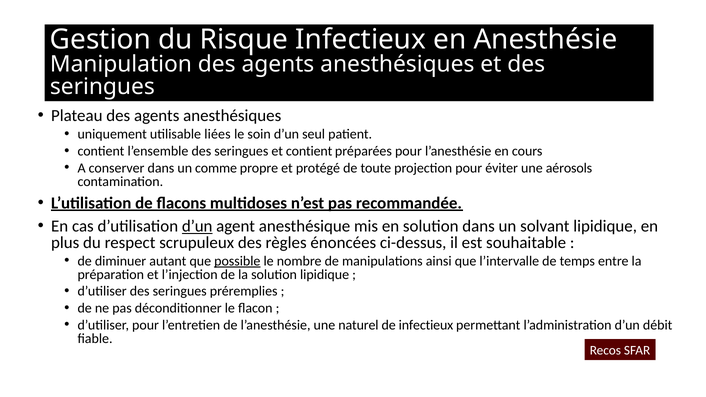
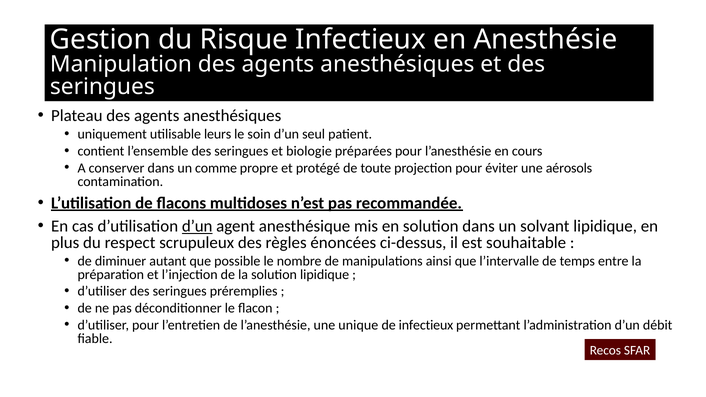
liées: liées -> leurs
et contient: contient -> biologie
possible underline: present -> none
naturel: naturel -> unique
